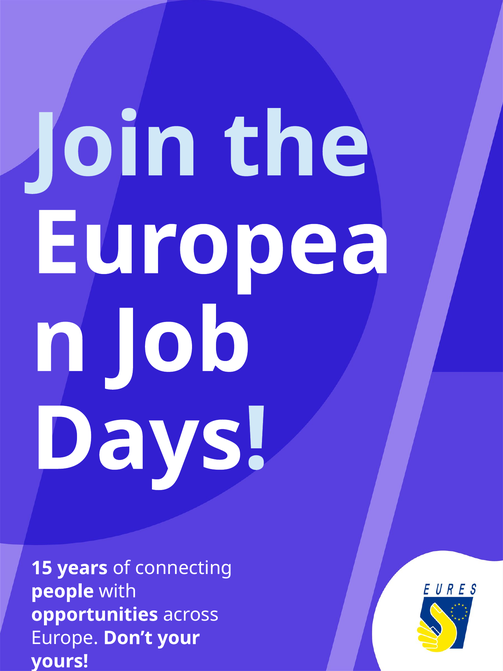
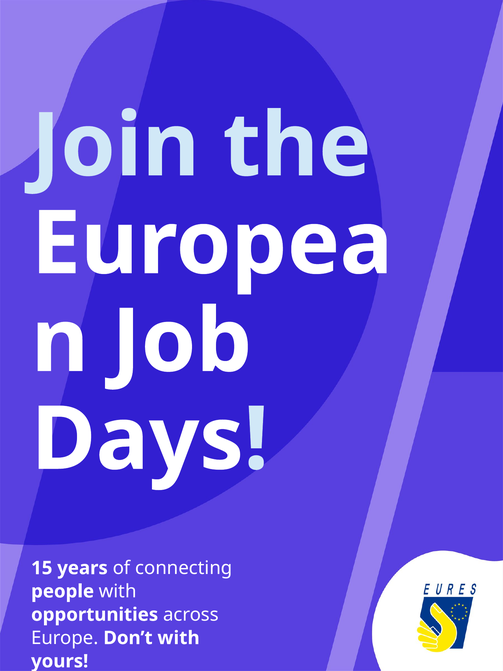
Don’t your: your -> with
